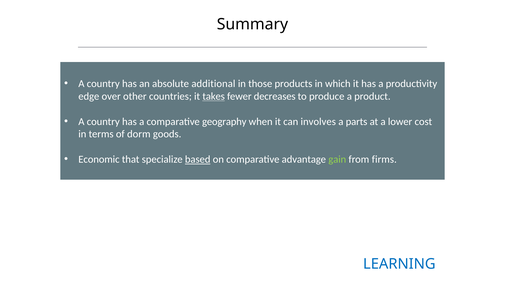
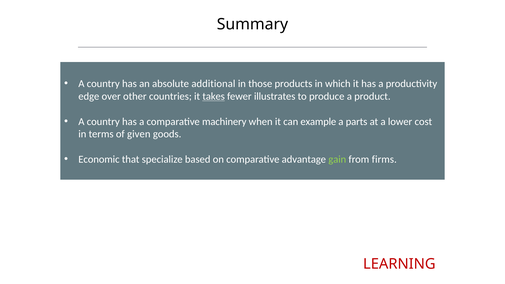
decreases: decreases -> illustrates
geography: geography -> machinery
involves: involves -> example
dorm: dorm -> given
based underline: present -> none
LEARNING colour: blue -> red
